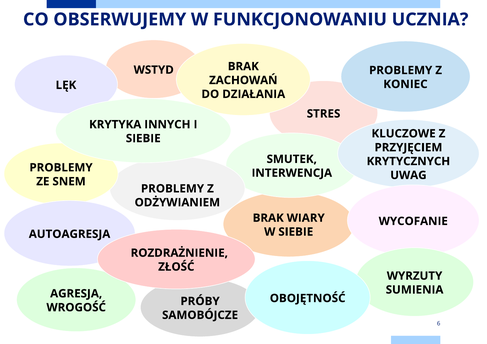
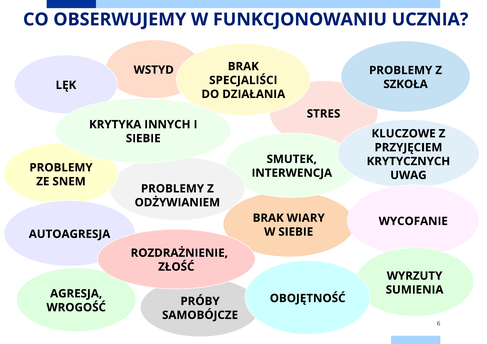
ZACHOWAŃ: ZACHOWAŃ -> SPECJALIŚCI
KONIEC: KONIEC -> SZKOŁA
